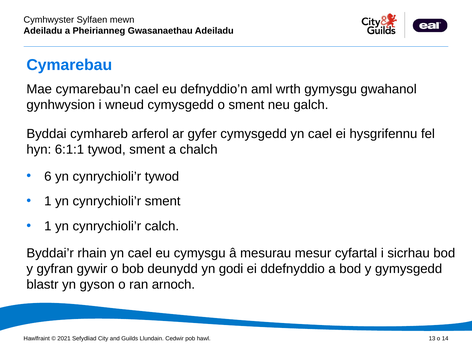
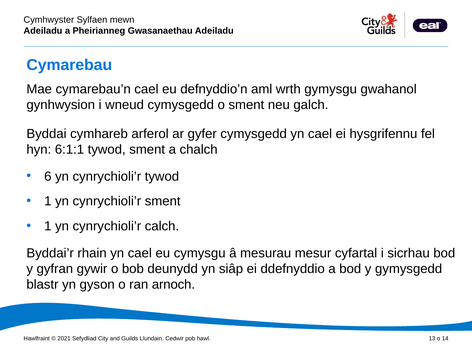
godi: godi -> siâp
